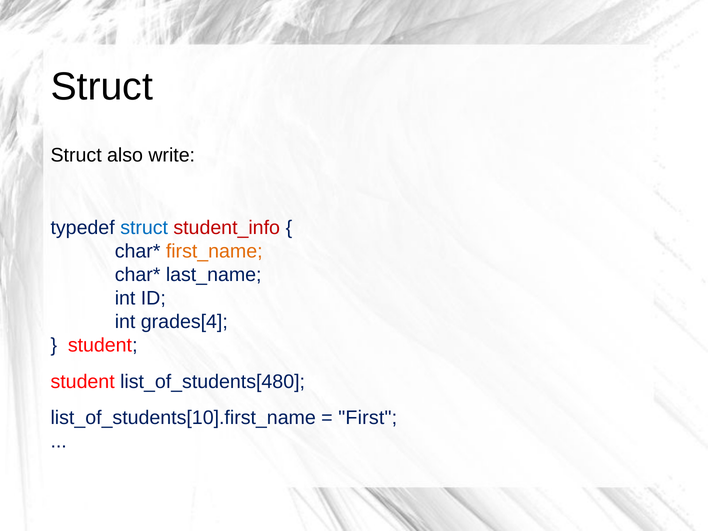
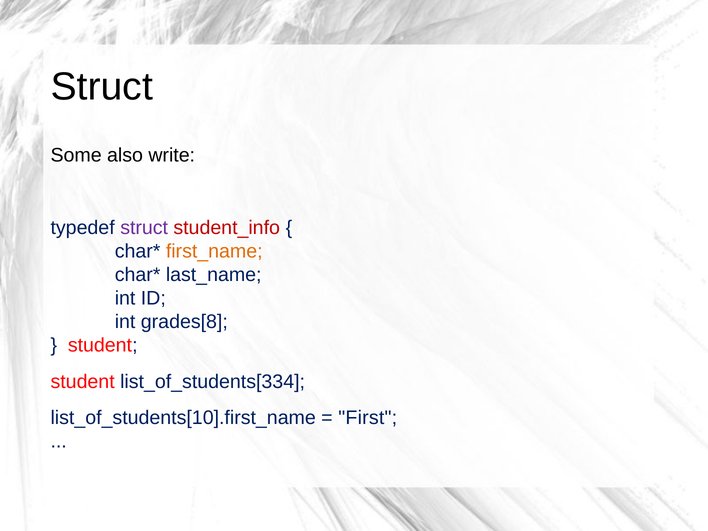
Struct at (76, 155): Struct -> Some
struct at (144, 228) colour: blue -> purple
grades[4: grades[4 -> grades[8
list_of_students[480: list_of_students[480 -> list_of_students[334
